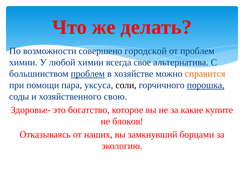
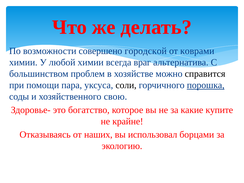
от проблем: проблем -> коврами
свое: свое -> враг
проблем at (88, 74) underline: present -> none
справится colour: orange -> black
блоков: блоков -> крайне
замкнувший: замкнувший -> использовал
